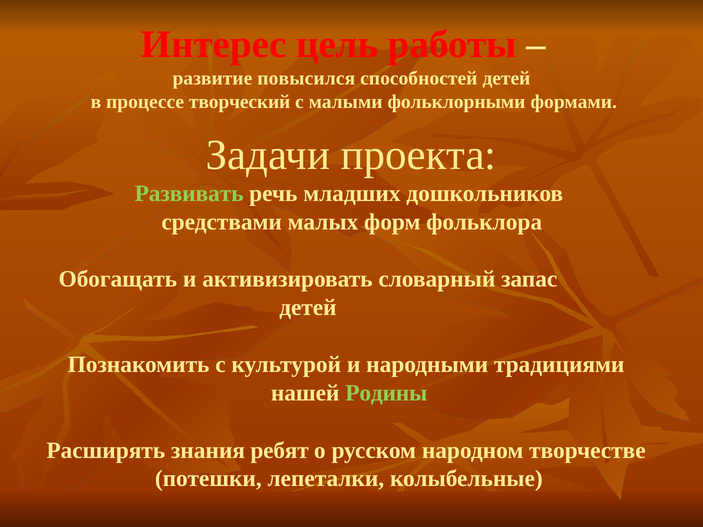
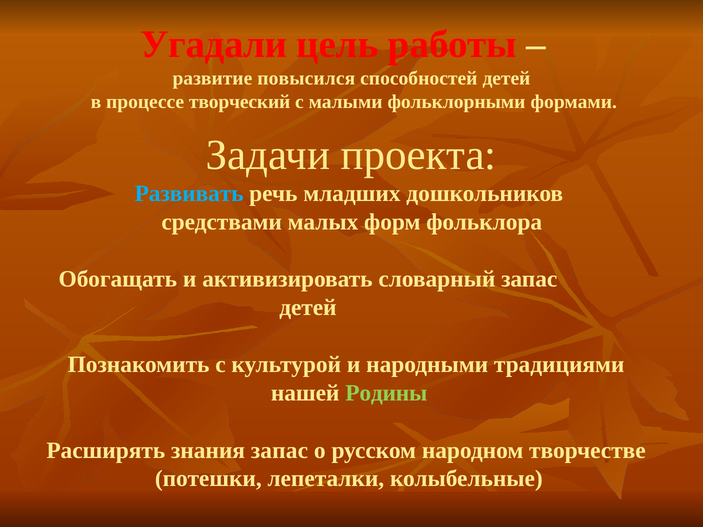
Интерес: Интерес -> Угадали
Развивать colour: light green -> light blue
знания ребят: ребят -> запас
